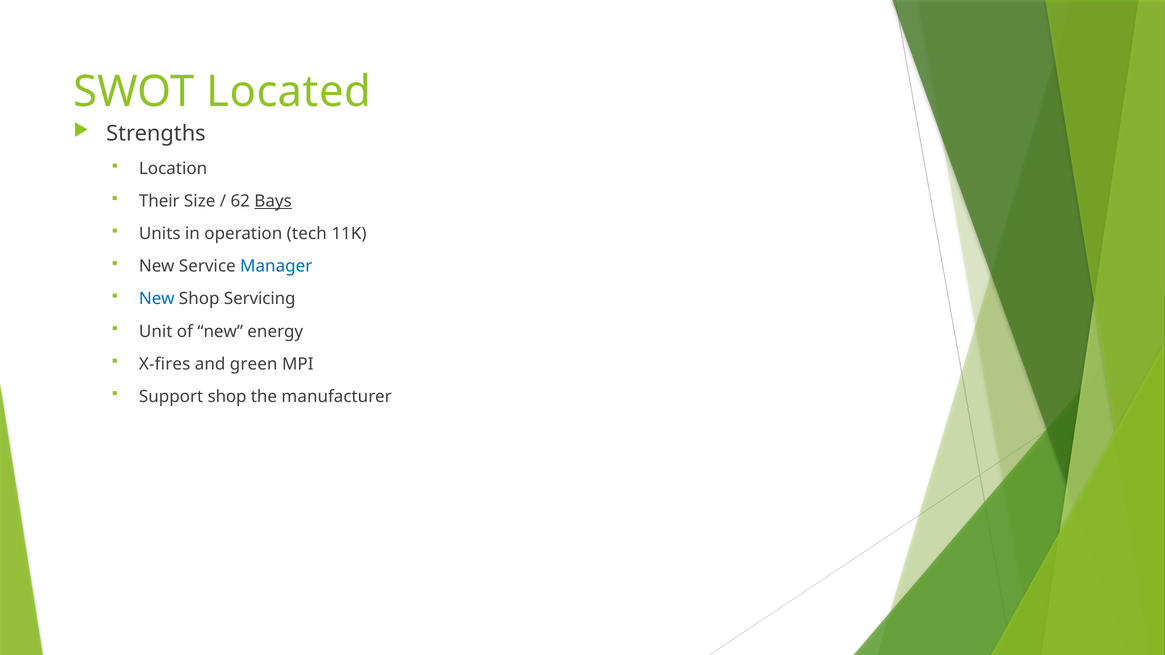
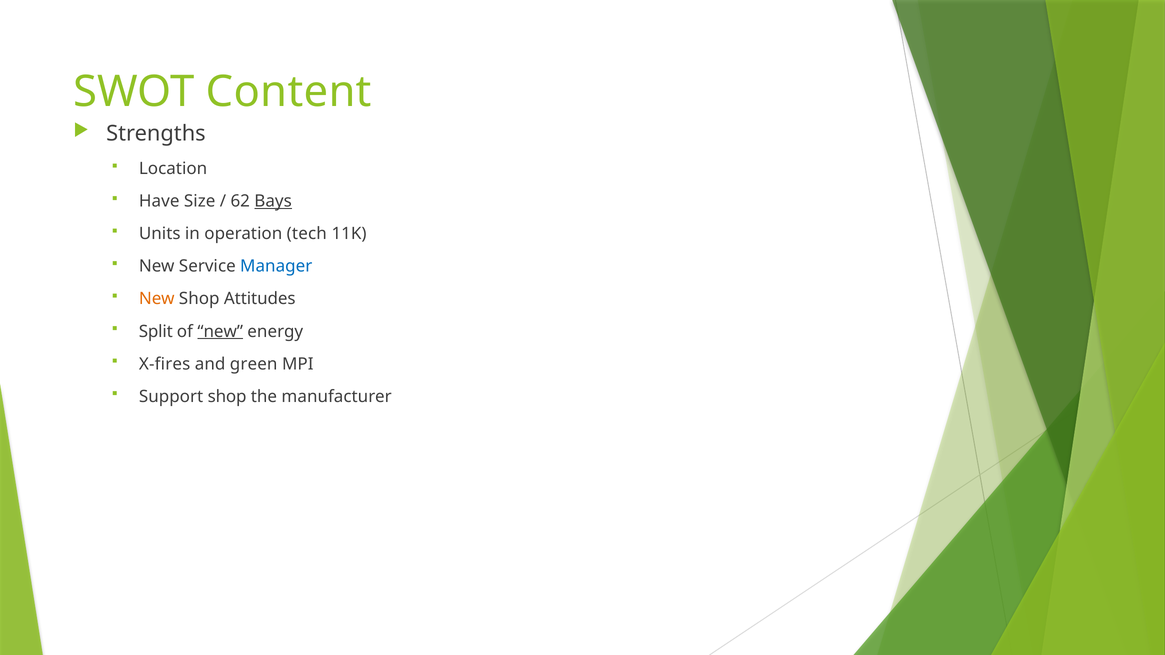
Located: Located -> Content
Their: Their -> Have
New at (157, 299) colour: blue -> orange
Servicing: Servicing -> Attitudes
Unit: Unit -> Split
new at (220, 332) underline: none -> present
